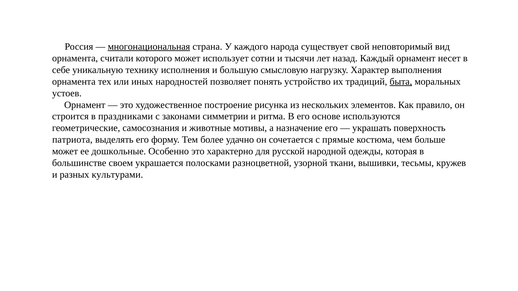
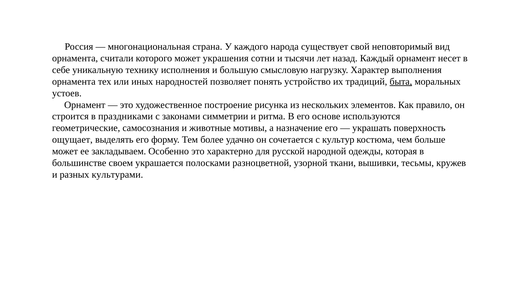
многонациональная underline: present -> none
использует: использует -> украшения
патриота: патриота -> ощущает
прямые: прямые -> культур
дошкольные: дошкольные -> закладываем
